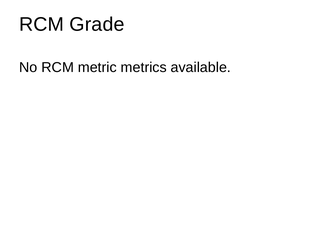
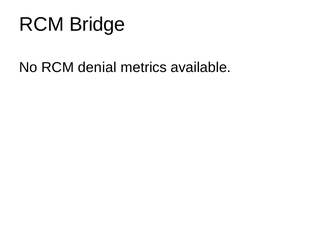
Grade: Grade -> Bridge
metric: metric -> denial
